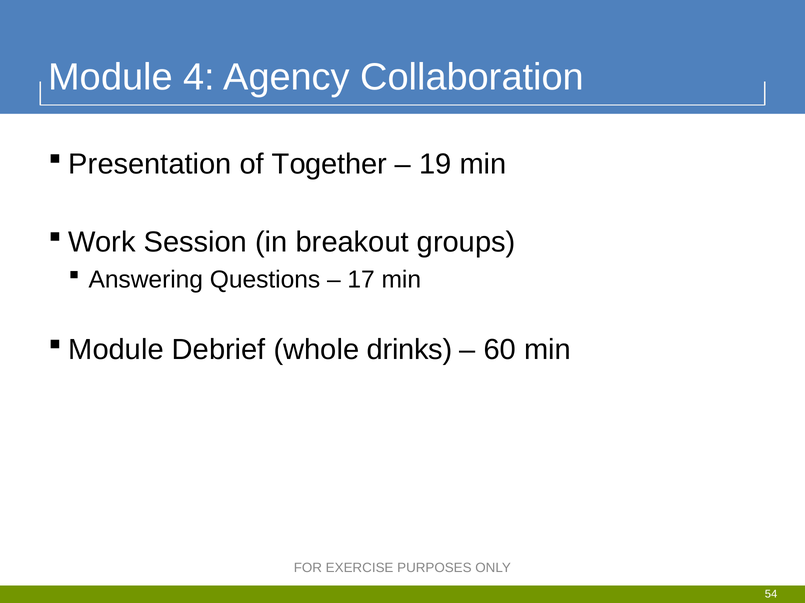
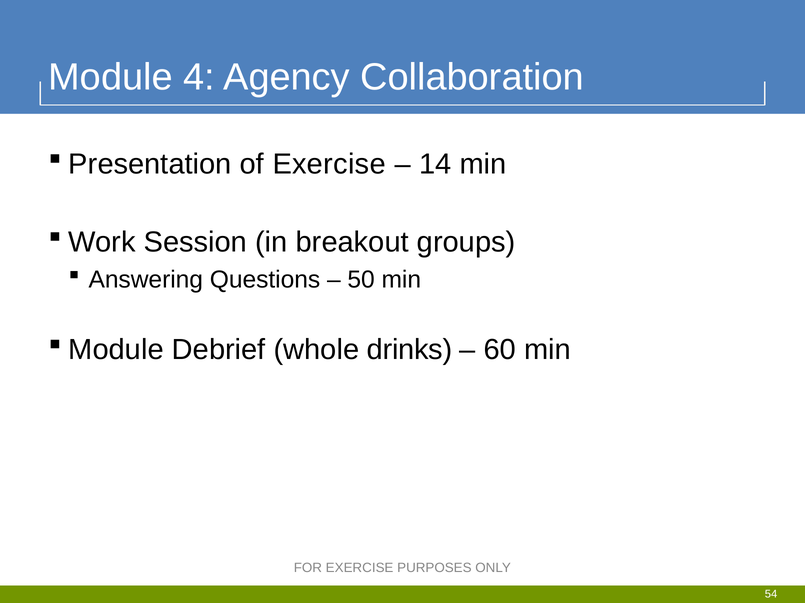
of Together: Together -> Exercise
19: 19 -> 14
17: 17 -> 50
